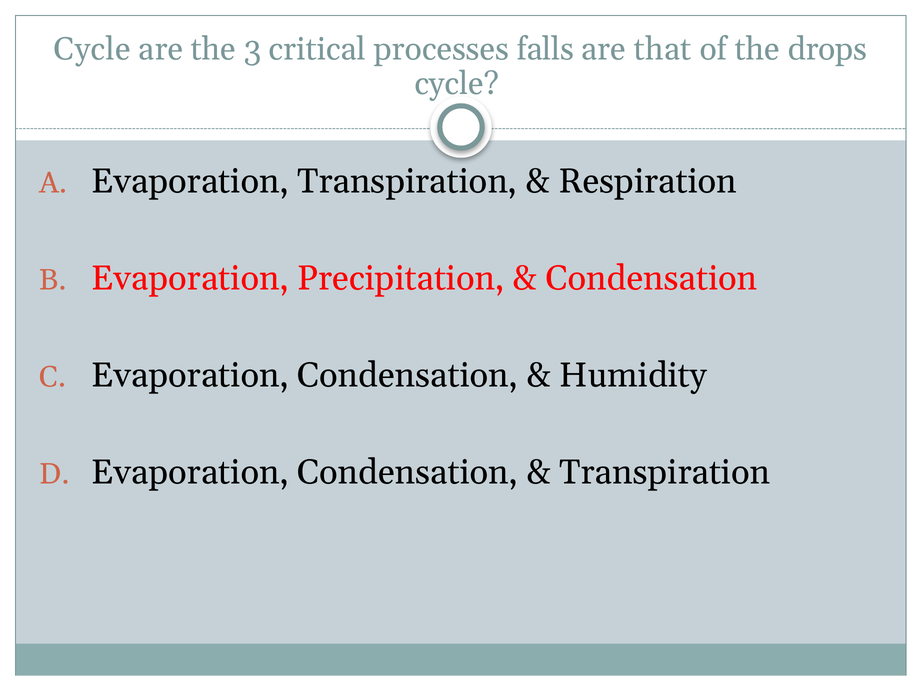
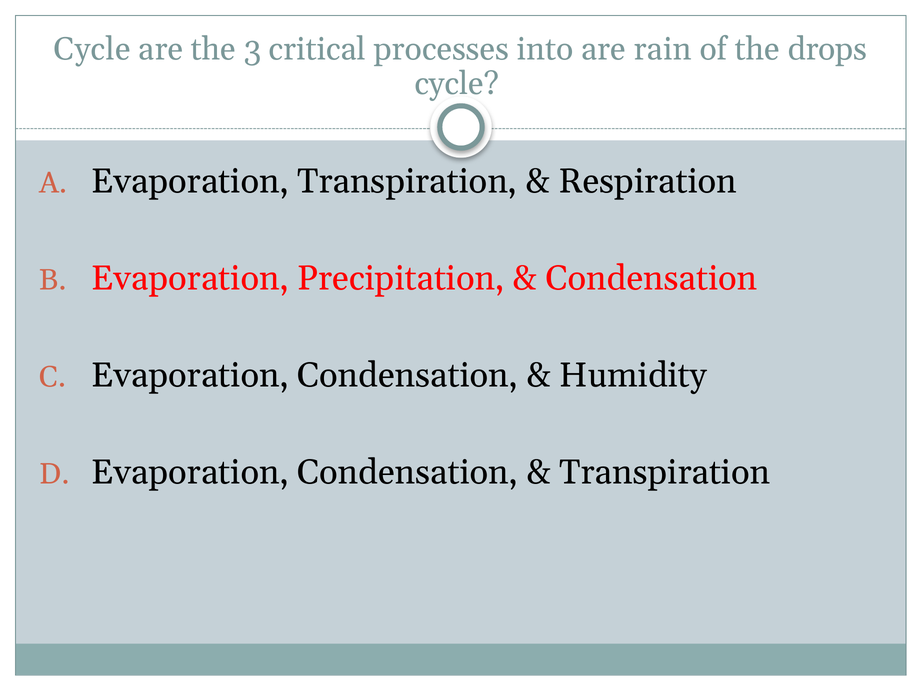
falls: falls -> into
that: that -> rain
